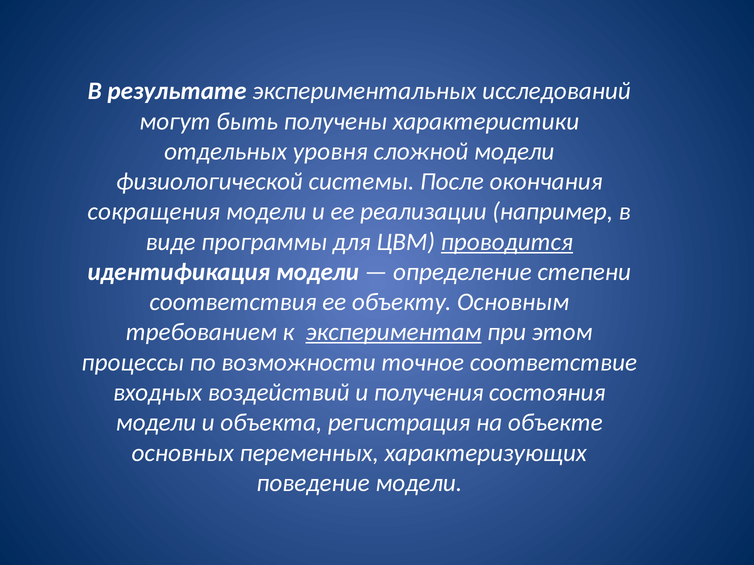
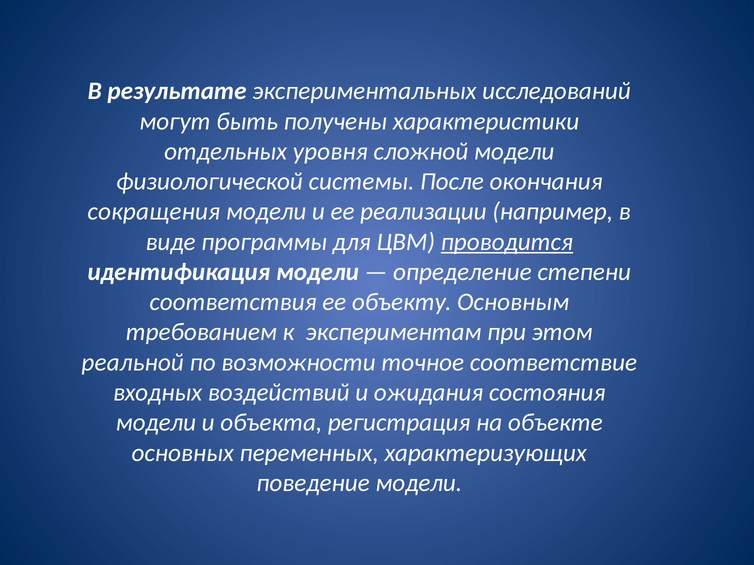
экспериментам underline: present -> none
процессы: процессы -> реальной
получения: получения -> ожидания
